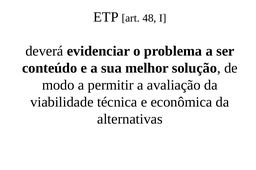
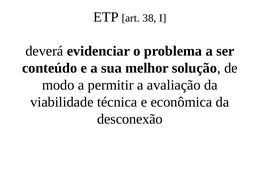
48: 48 -> 38
alternativas: alternativas -> desconexão
